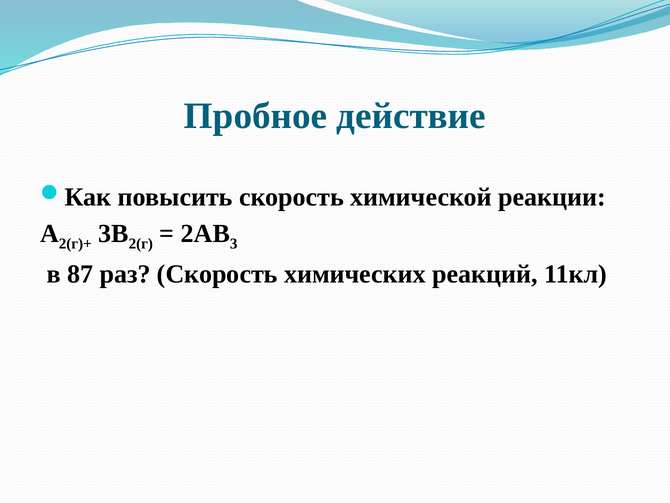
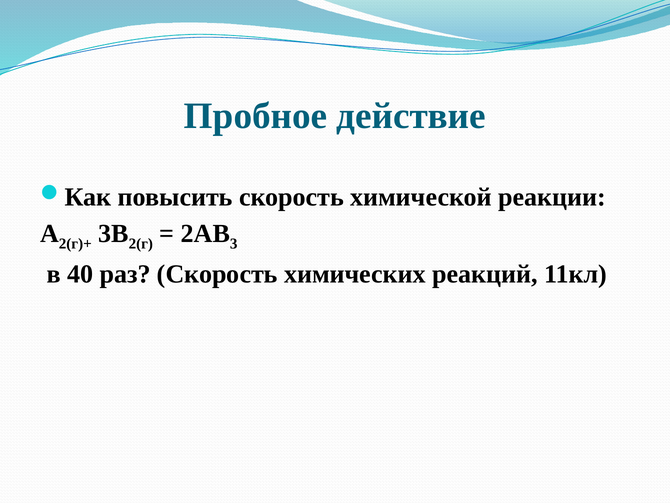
87: 87 -> 40
